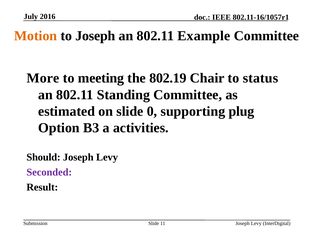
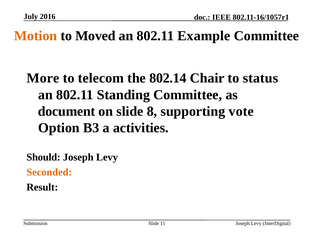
to Joseph: Joseph -> Moved
meeting: meeting -> telecom
802.19: 802.19 -> 802.14
estimated: estimated -> document
0: 0 -> 8
plug: plug -> vote
Seconded colour: purple -> orange
